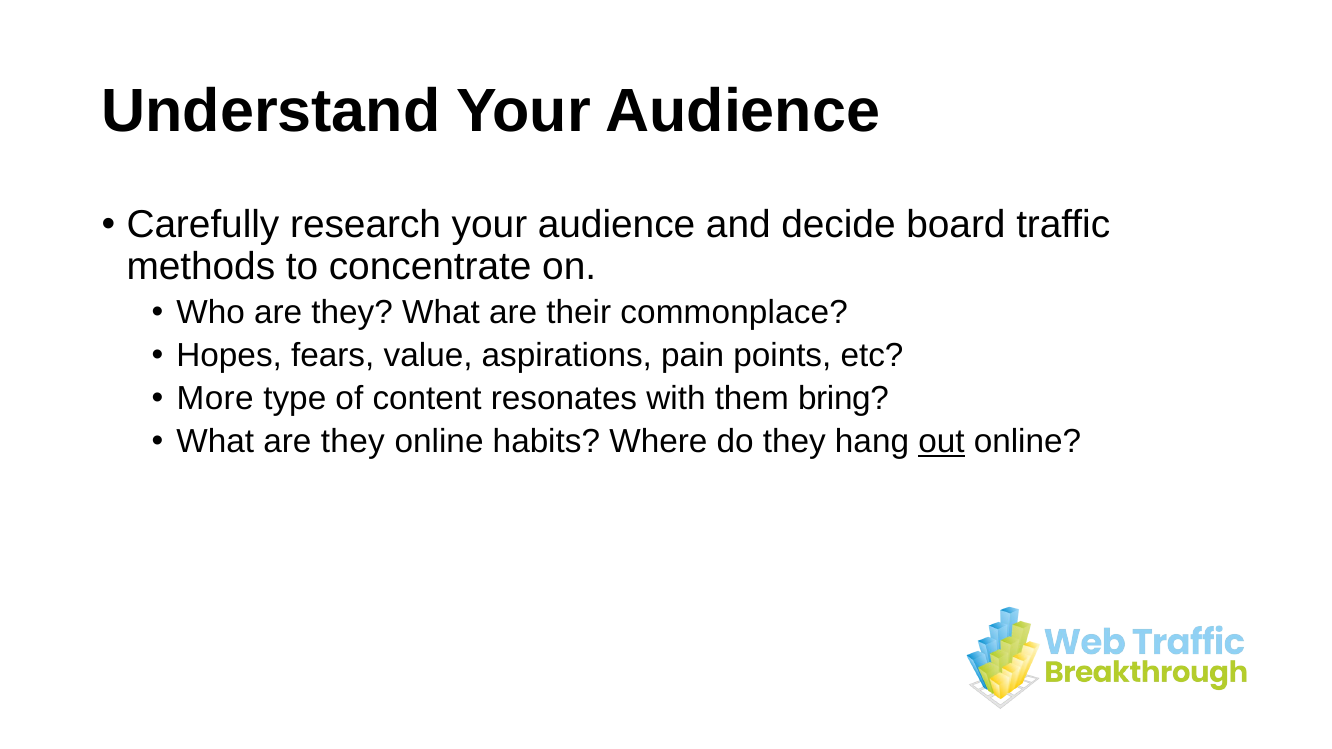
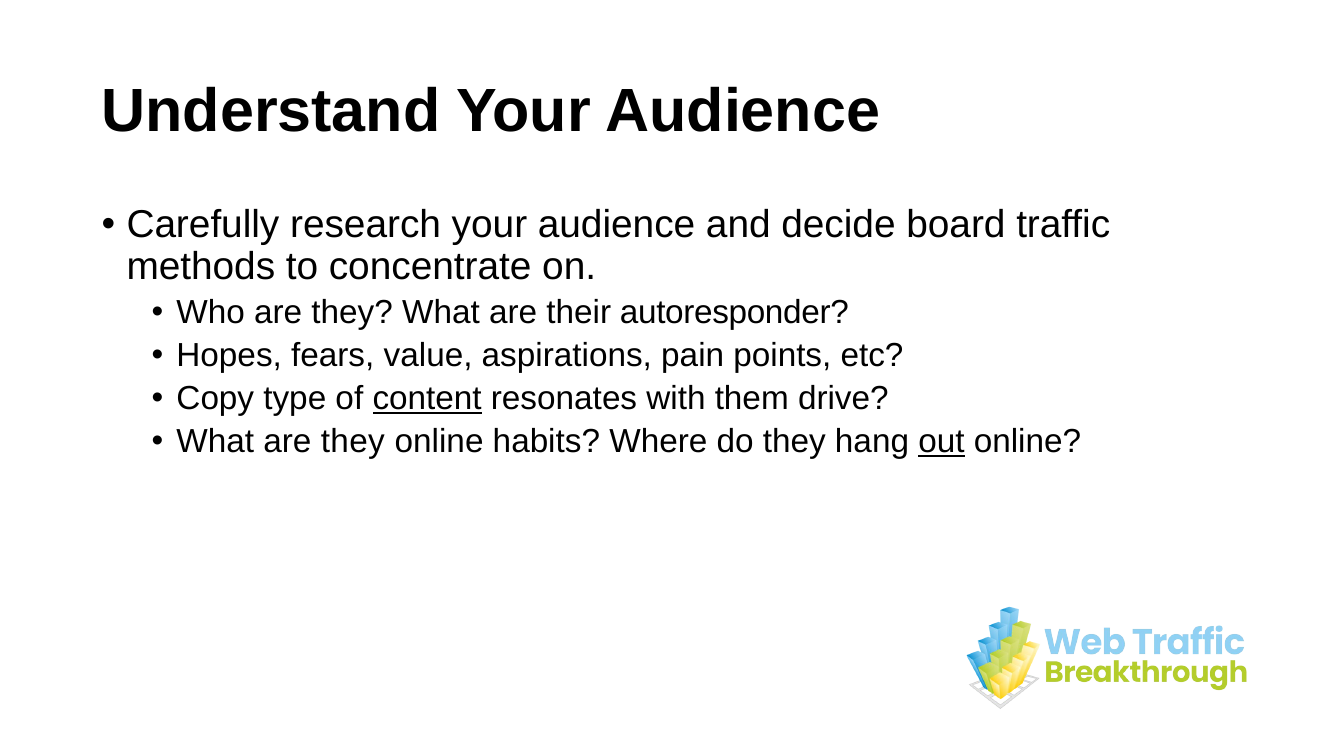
commonplace: commonplace -> autoresponder
More: More -> Copy
content underline: none -> present
bring: bring -> drive
